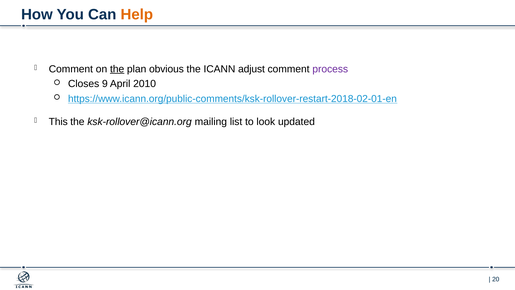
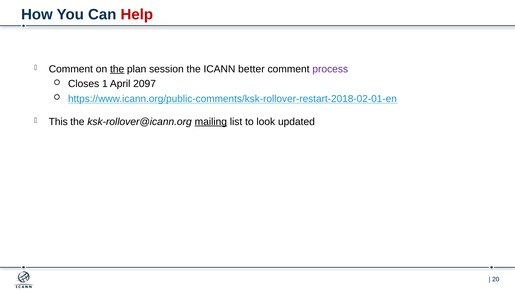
Help colour: orange -> red
obvious: obvious -> session
adjust: adjust -> better
9: 9 -> 1
2010: 2010 -> 2097
mailing underline: none -> present
